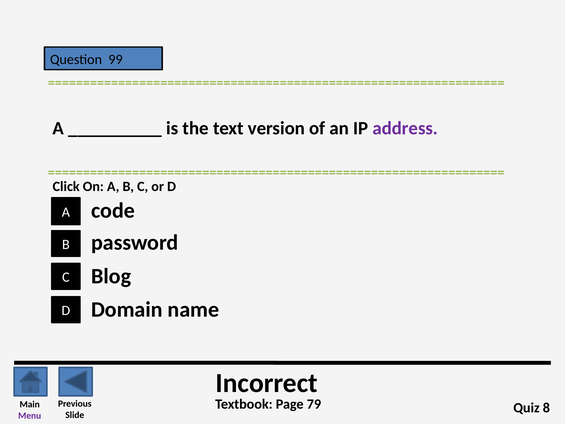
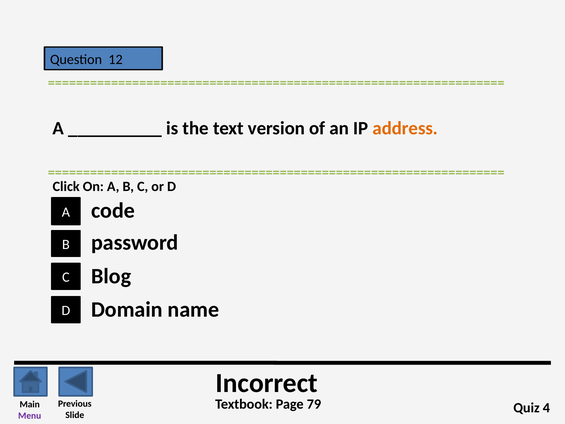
99: 99 -> 12
address colour: purple -> orange
8: 8 -> 4
